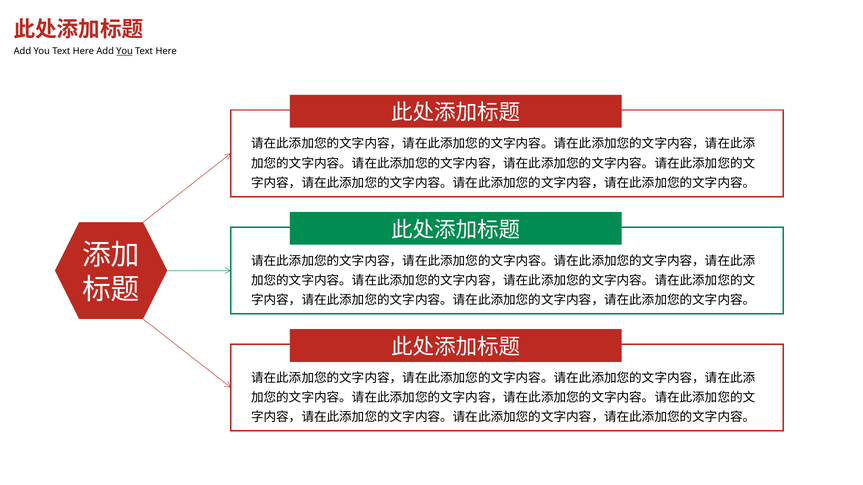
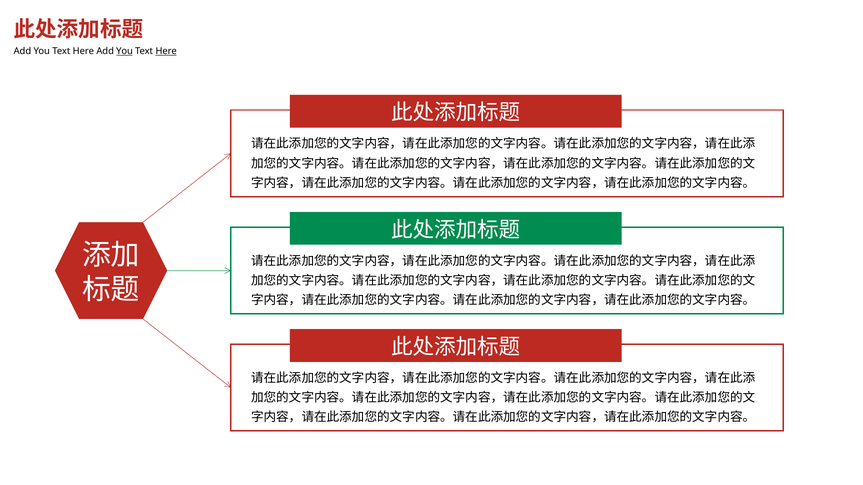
Here at (166, 51) underline: none -> present
